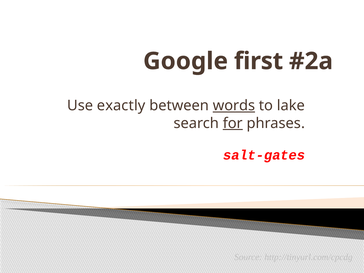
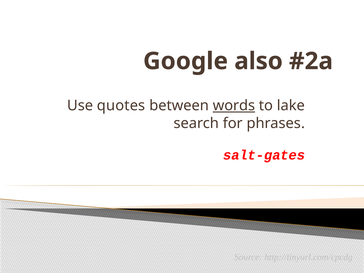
first: first -> also
exactly: exactly -> quotes
for underline: present -> none
